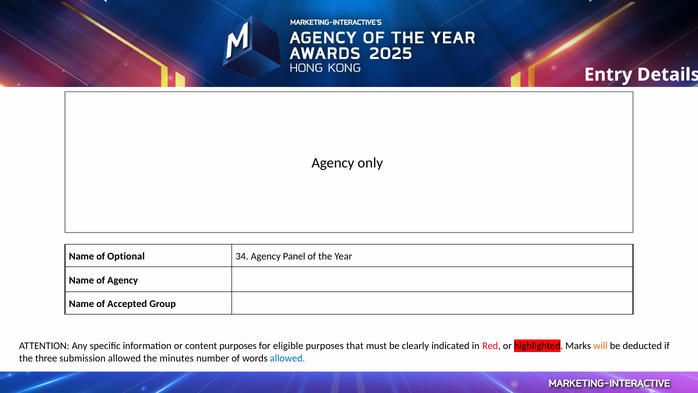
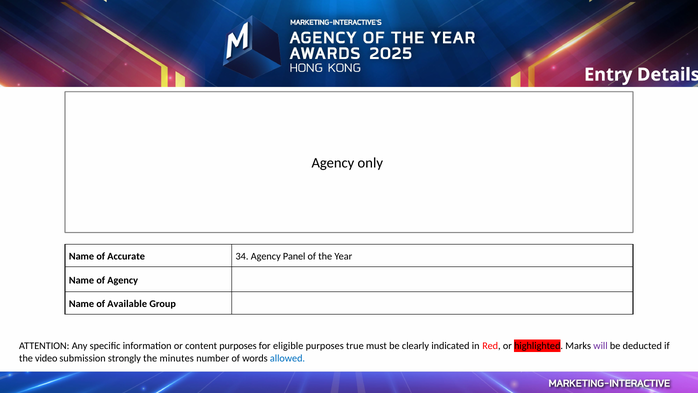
Optional: Optional -> Accurate
Accepted: Accepted -> Available
that: that -> true
will colour: orange -> purple
three: three -> video
submission allowed: allowed -> strongly
